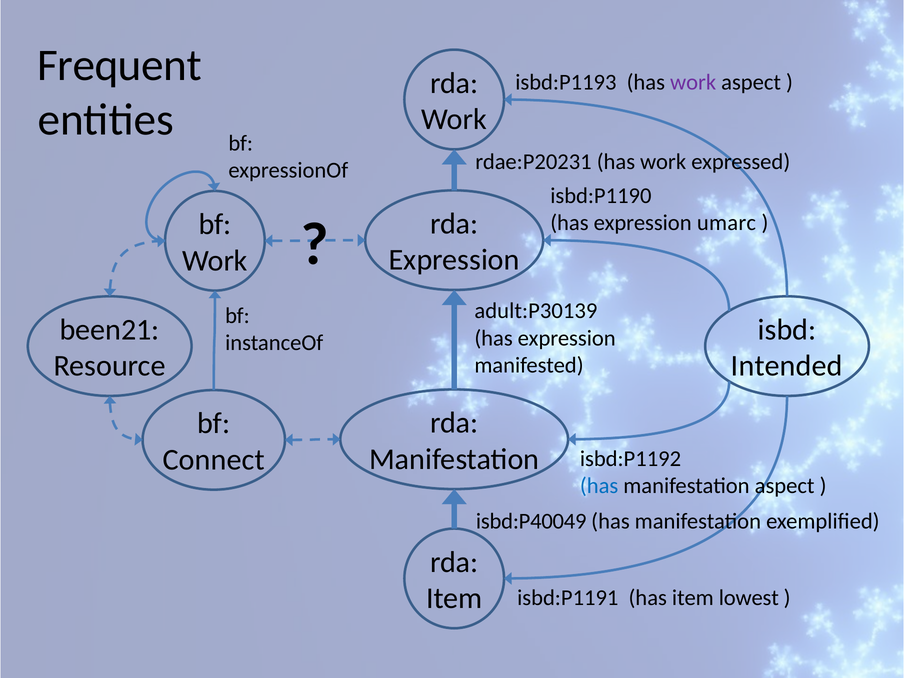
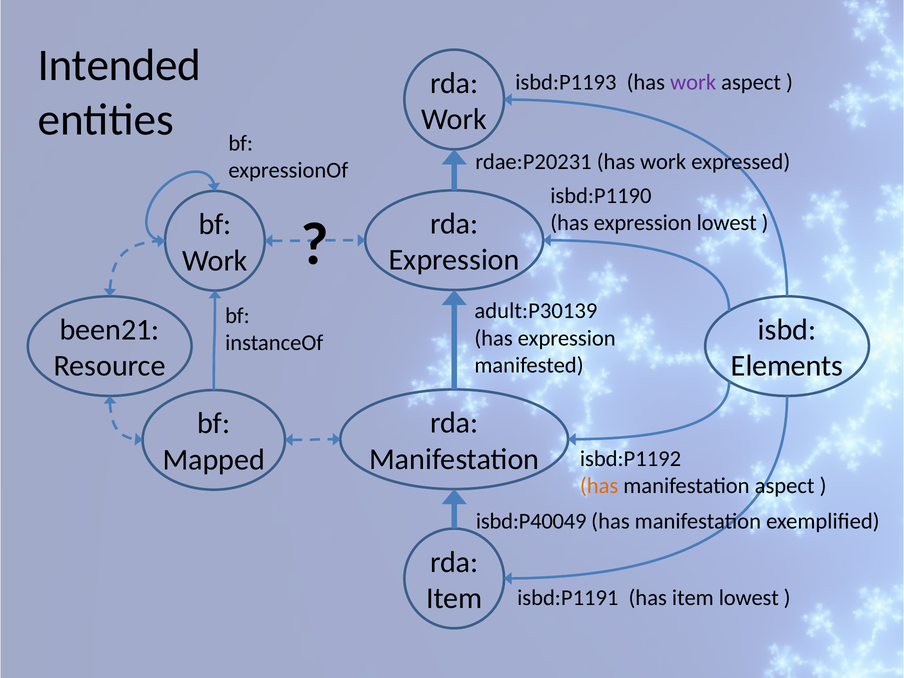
Frequent: Frequent -> Intended
expression umarc: umarc -> lowest
Intended: Intended -> Elements
Connect: Connect -> Mapped
has at (599, 486) colour: blue -> orange
